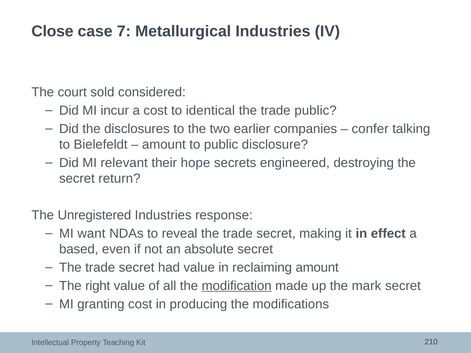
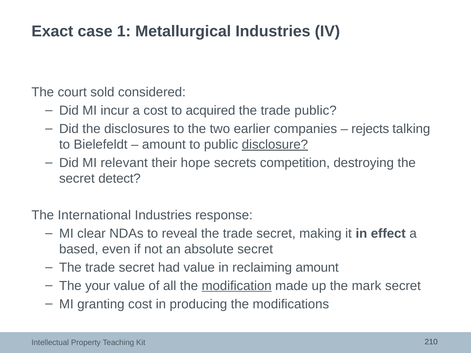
Close: Close -> Exact
7: 7 -> 1
identical: identical -> acquired
confer: confer -> rejects
disclosure underline: none -> present
engineered: engineered -> competition
return: return -> detect
Unregistered: Unregistered -> International
want: want -> clear
right: right -> your
